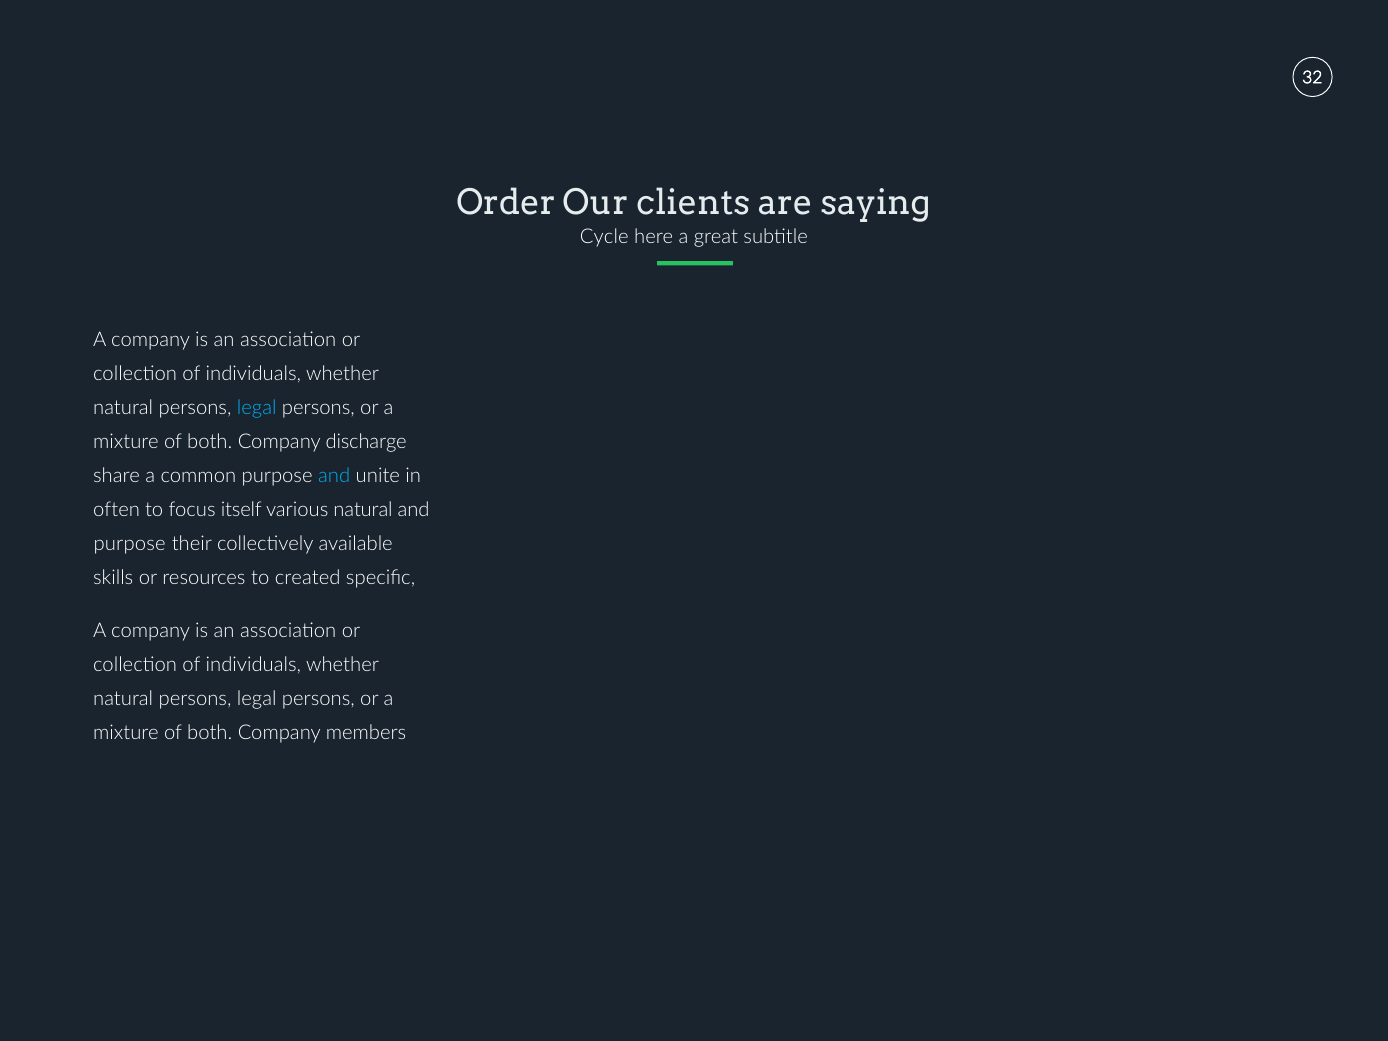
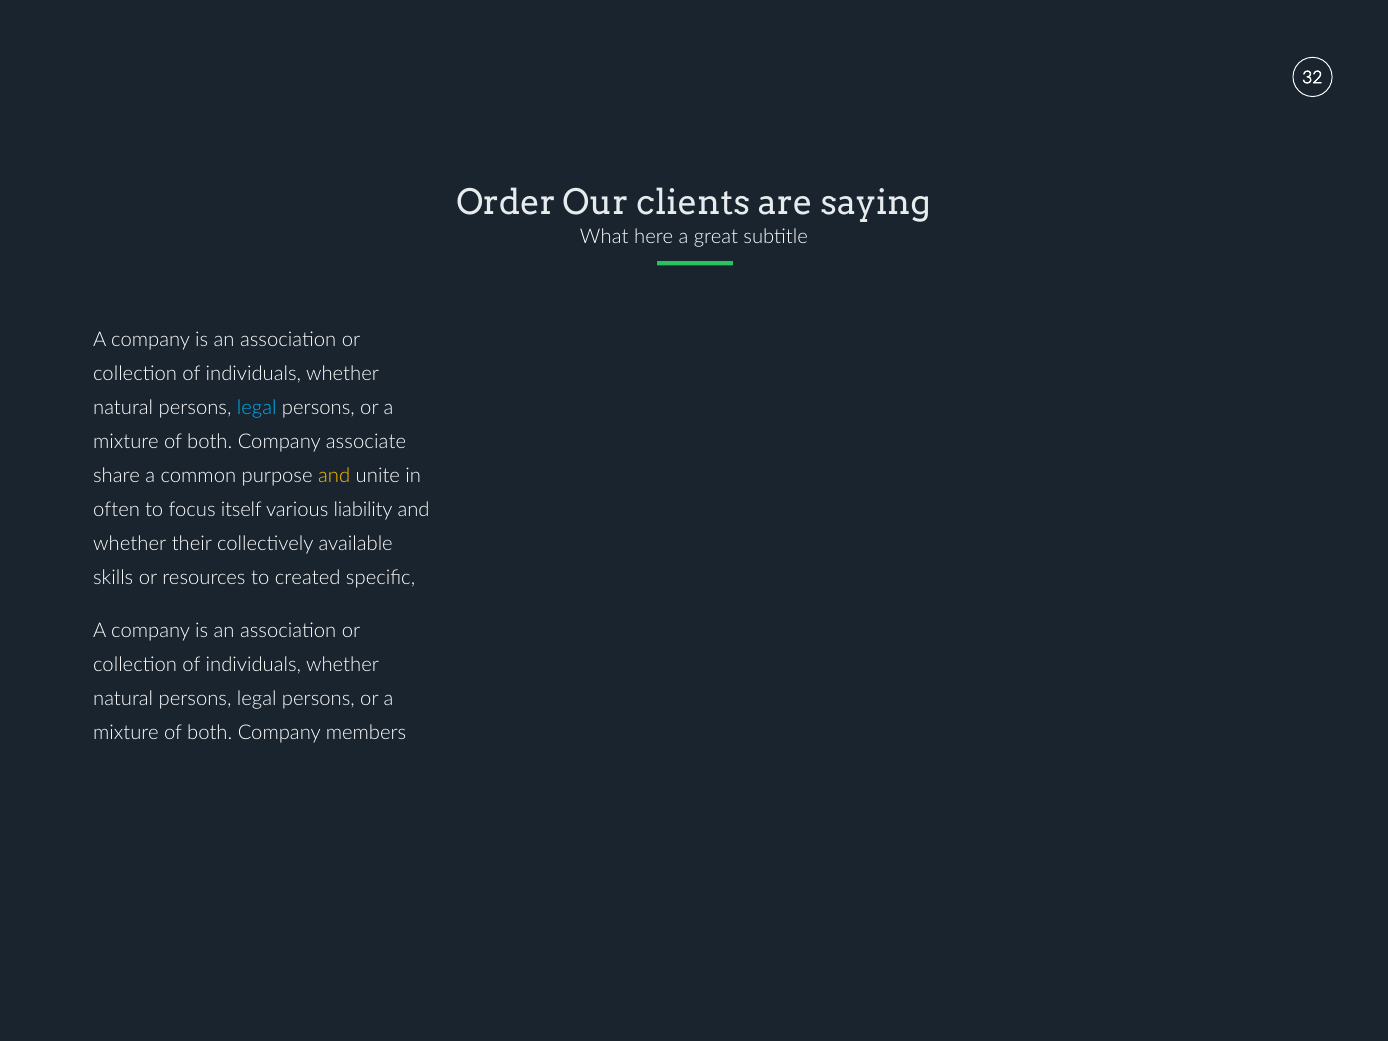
Cycle: Cycle -> What
discharge: discharge -> associate
and at (334, 476) colour: light blue -> yellow
various natural: natural -> liability
purpose at (130, 544): purpose -> whether
